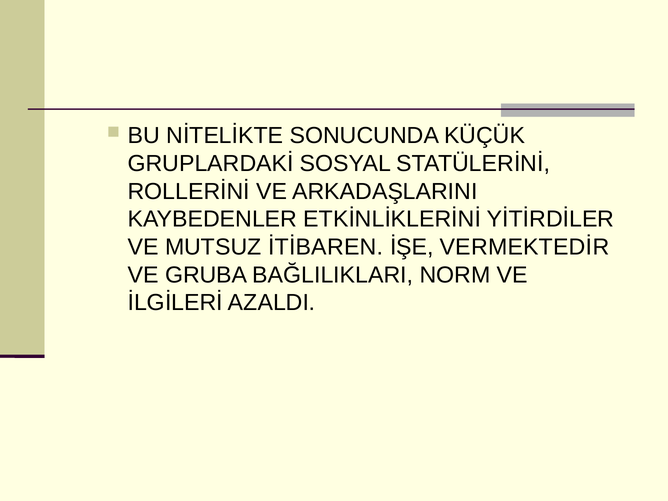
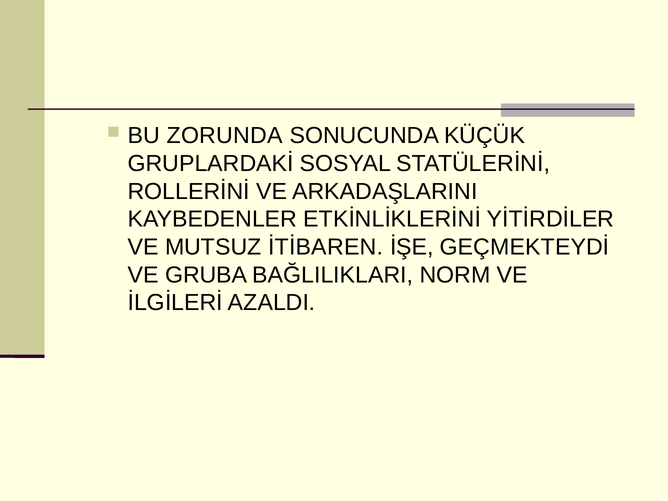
NİTELİKTE: NİTELİKTE -> ZORUNDA
VERMEKTEDİR: VERMEKTEDİR -> GEÇMEKTEYDİ
